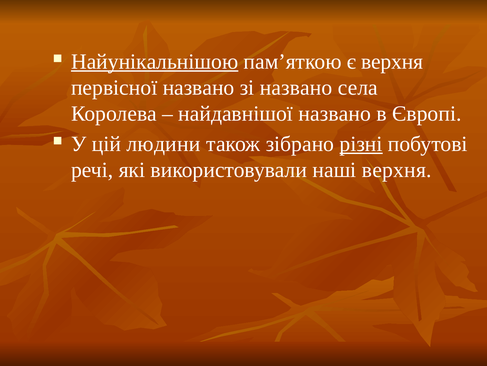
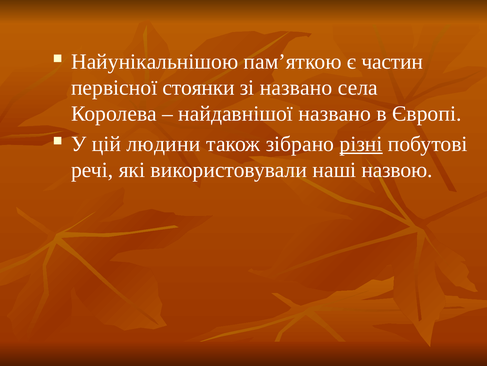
Найунікальнішою underline: present -> none
є верхня: верхня -> частин
первісної названо: названо -> стоянки
наші верхня: верхня -> назвою
